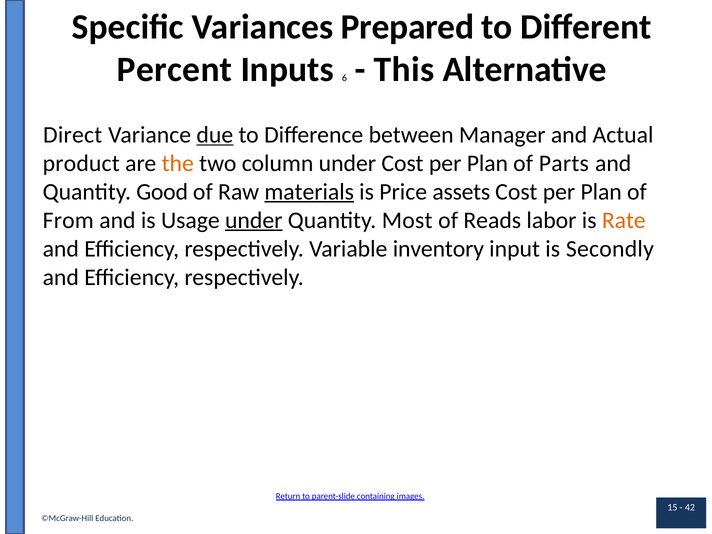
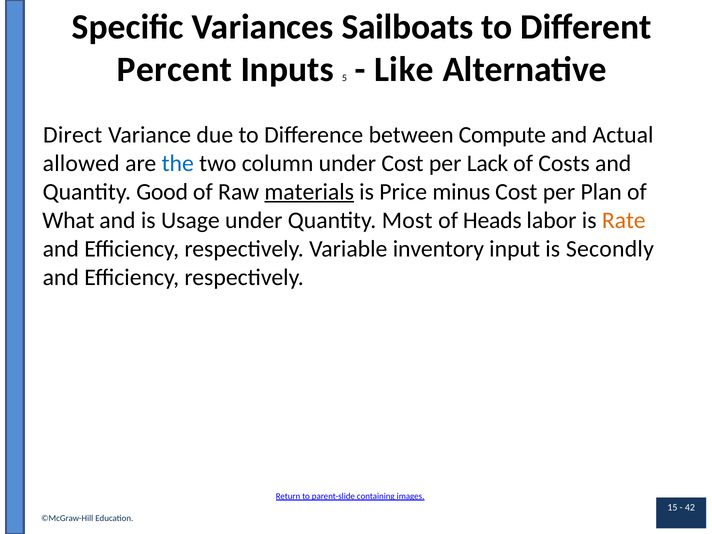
Prepared: Prepared -> Sailboats
6: 6 -> 5
This: This -> Like
due underline: present -> none
Manager: Manager -> Compute
product: product -> allowed
the colour: orange -> blue
Plan at (487, 163): Plan -> Lack
Parts: Parts -> Costs
assets: assets -> minus
From: From -> What
under at (254, 220) underline: present -> none
Reads: Reads -> Heads
